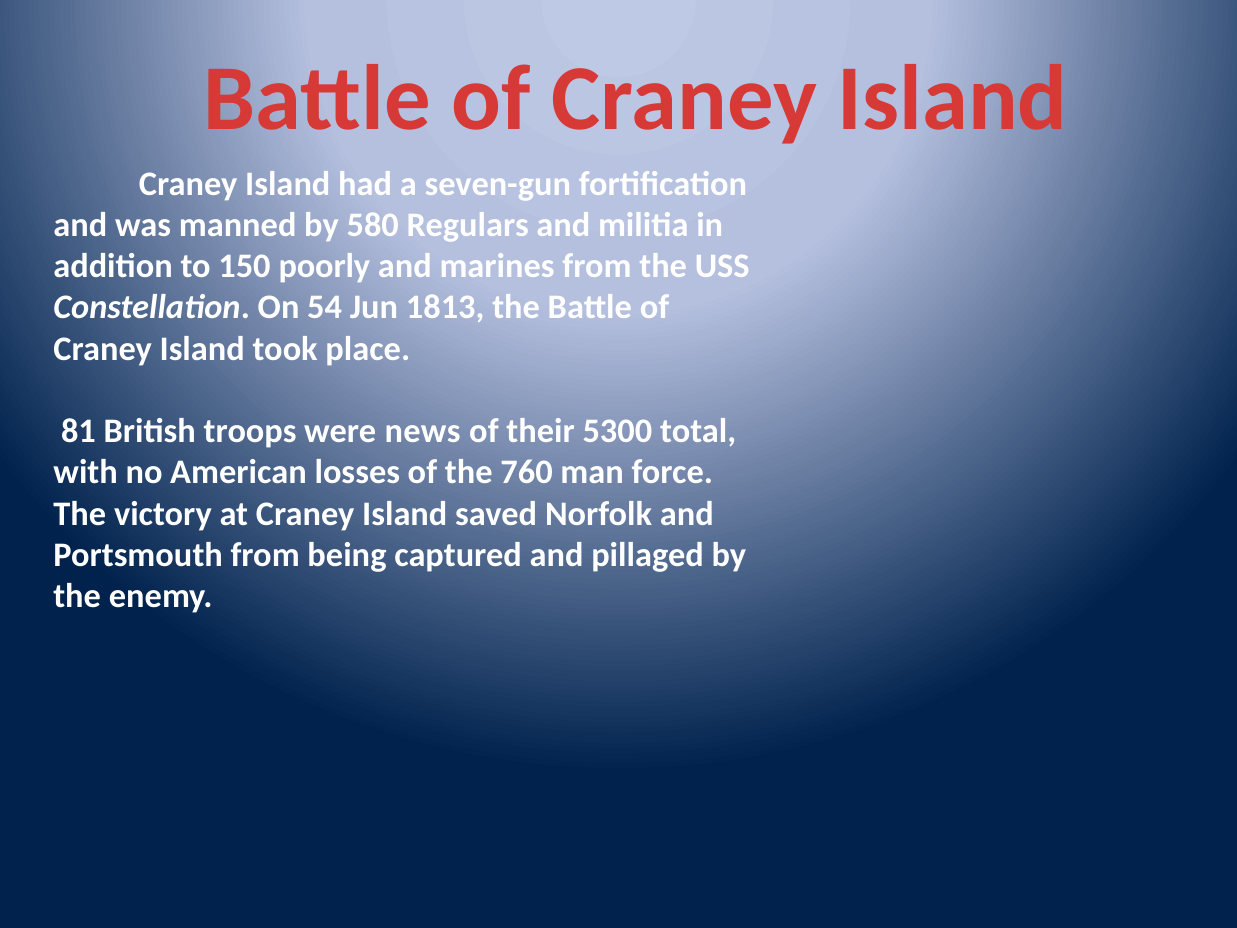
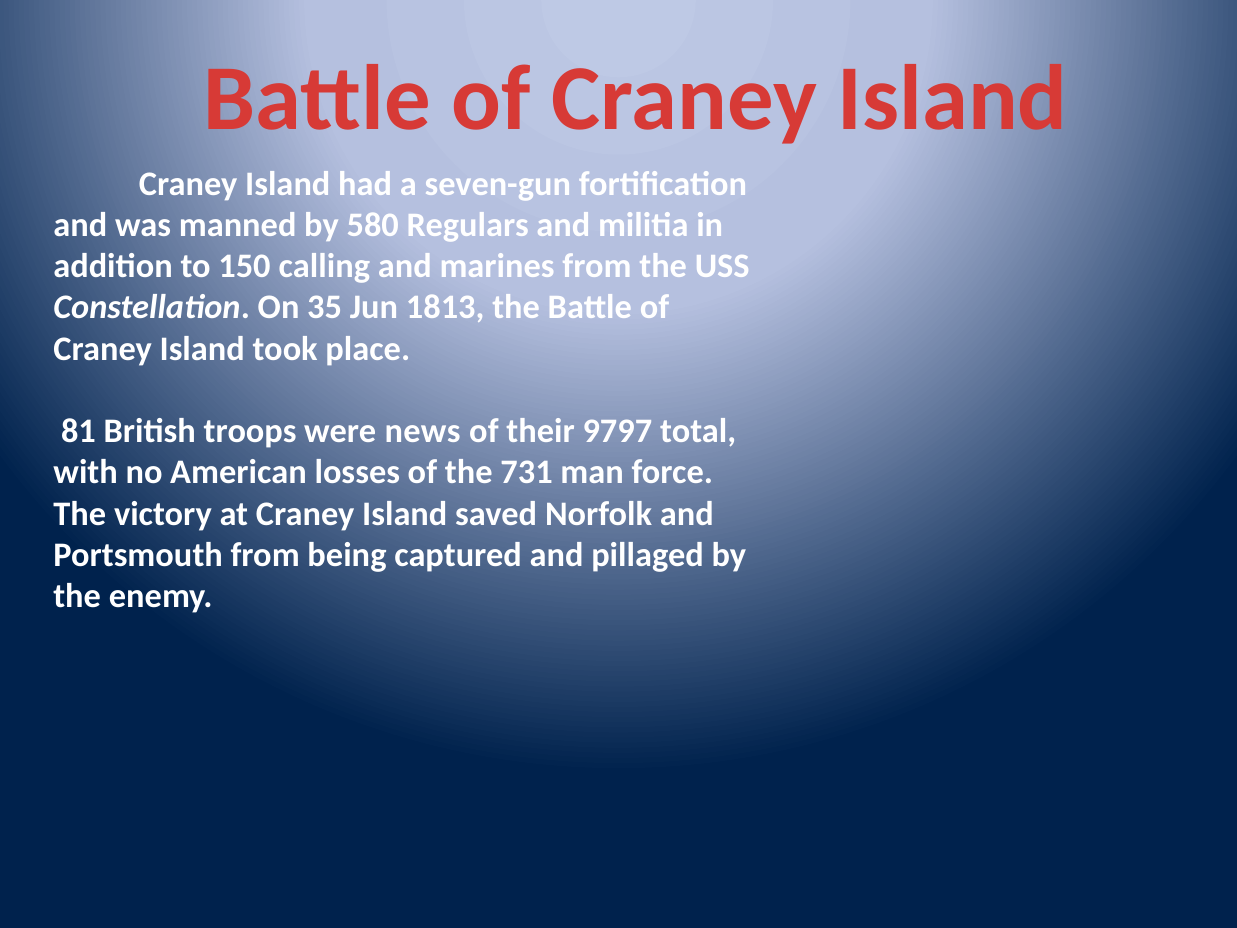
poorly: poorly -> calling
54: 54 -> 35
5300: 5300 -> 9797
760: 760 -> 731
